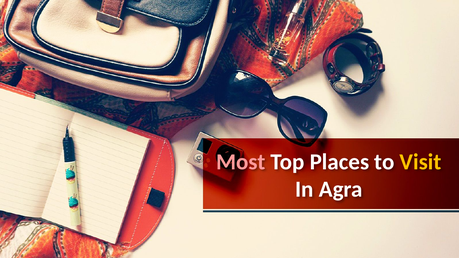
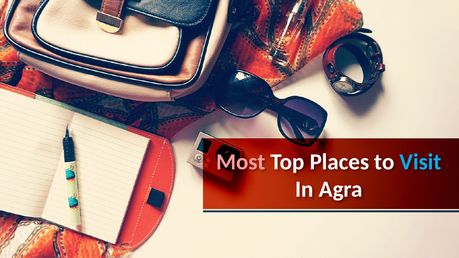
Visit colour: yellow -> light blue
